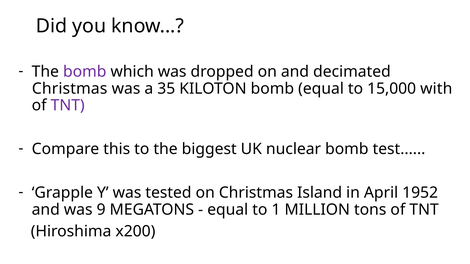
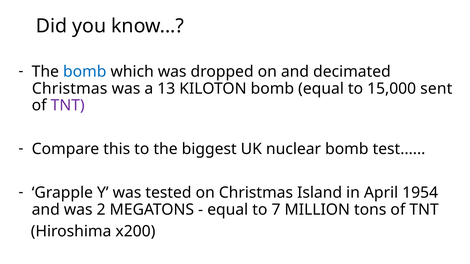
bomb at (85, 72) colour: purple -> blue
35: 35 -> 13
with: with -> sent
1952: 1952 -> 1954
9: 9 -> 2
1: 1 -> 7
